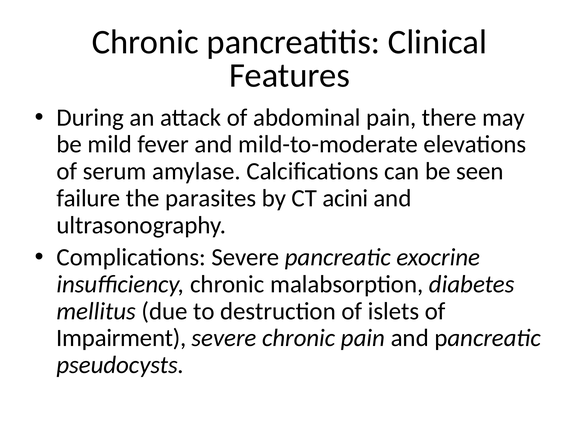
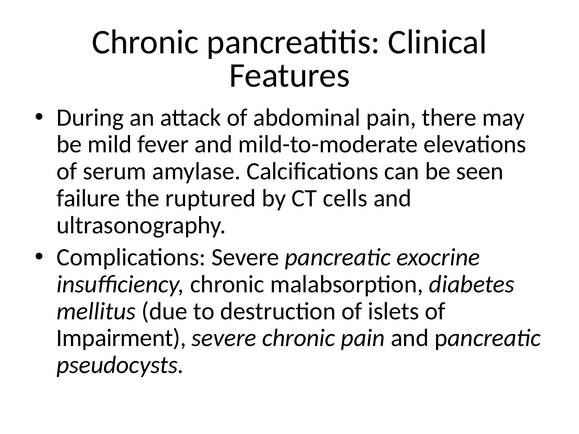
parasites: parasites -> ruptured
acini: acini -> cells
